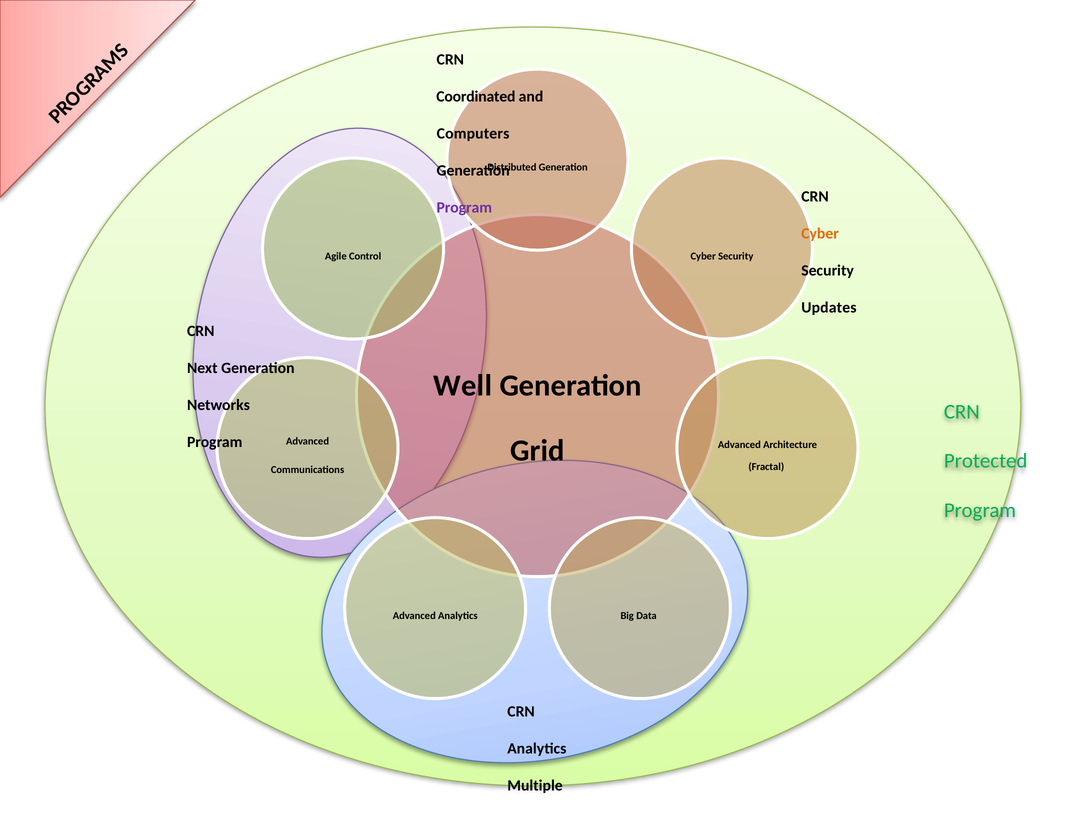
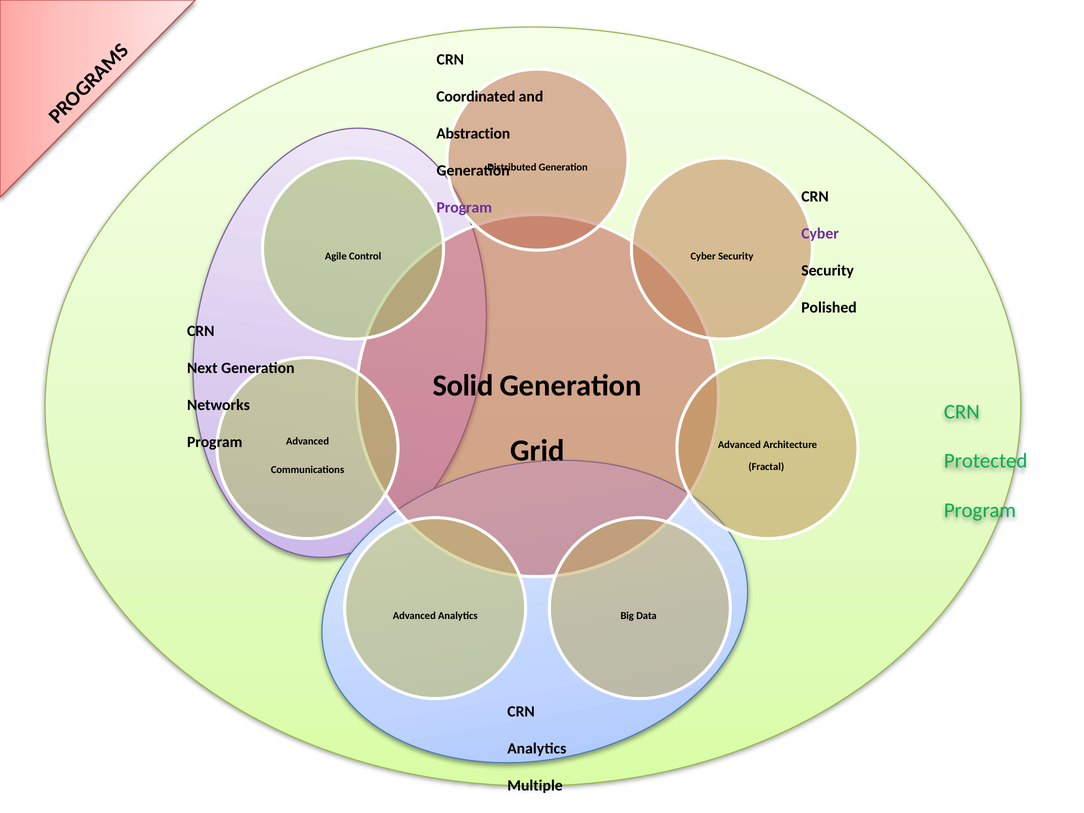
Computers: Computers -> Abstraction
Cyber at (820, 234) colour: orange -> purple
Updates: Updates -> Polished
Well: Well -> Solid
